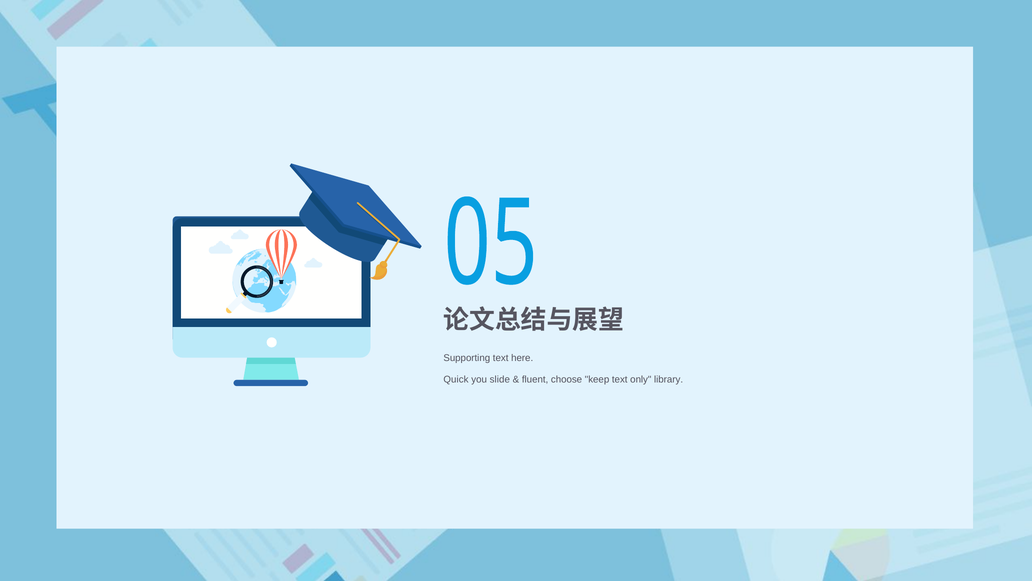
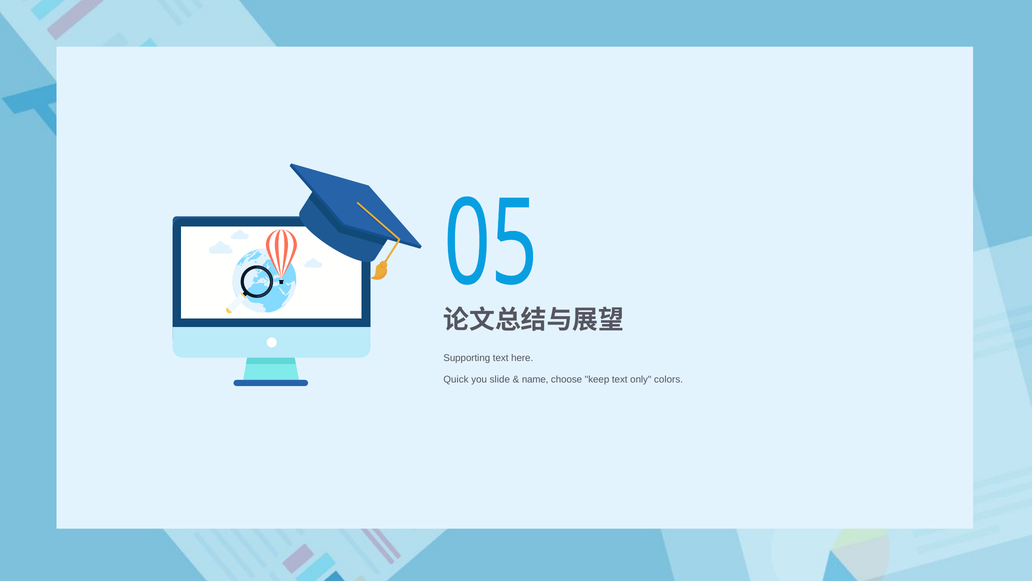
fluent: fluent -> name
library: library -> colors
